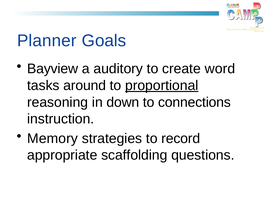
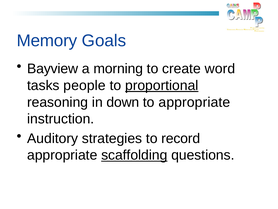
Planner: Planner -> Memory
auditory: auditory -> morning
around: around -> people
to connections: connections -> appropriate
Memory: Memory -> Auditory
scaffolding underline: none -> present
